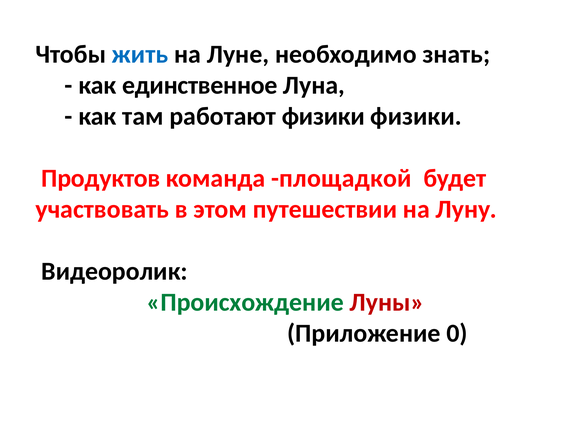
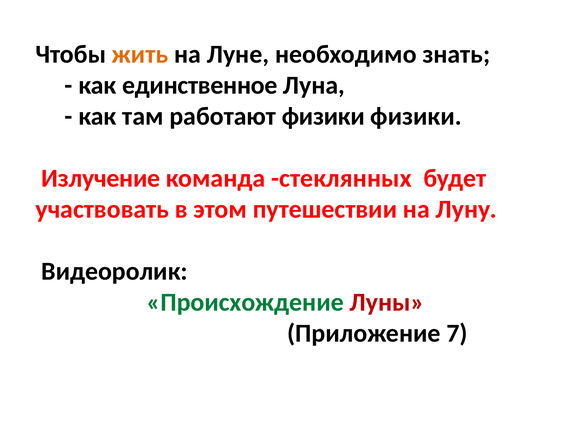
жить colour: blue -> orange
Продуктов: Продуктов -> Излучение
площадкой: площадкой -> стеклянных
0: 0 -> 7
